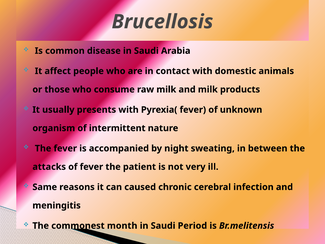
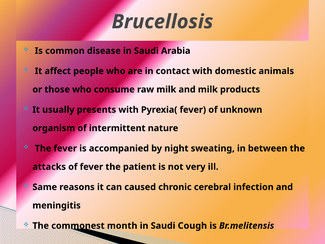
Period: Period -> Cough
